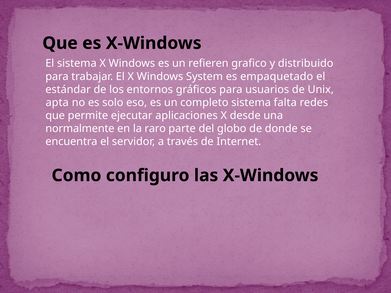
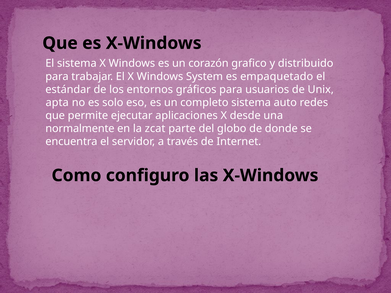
refieren: refieren -> corazón
falta: falta -> auto
raro: raro -> zcat
